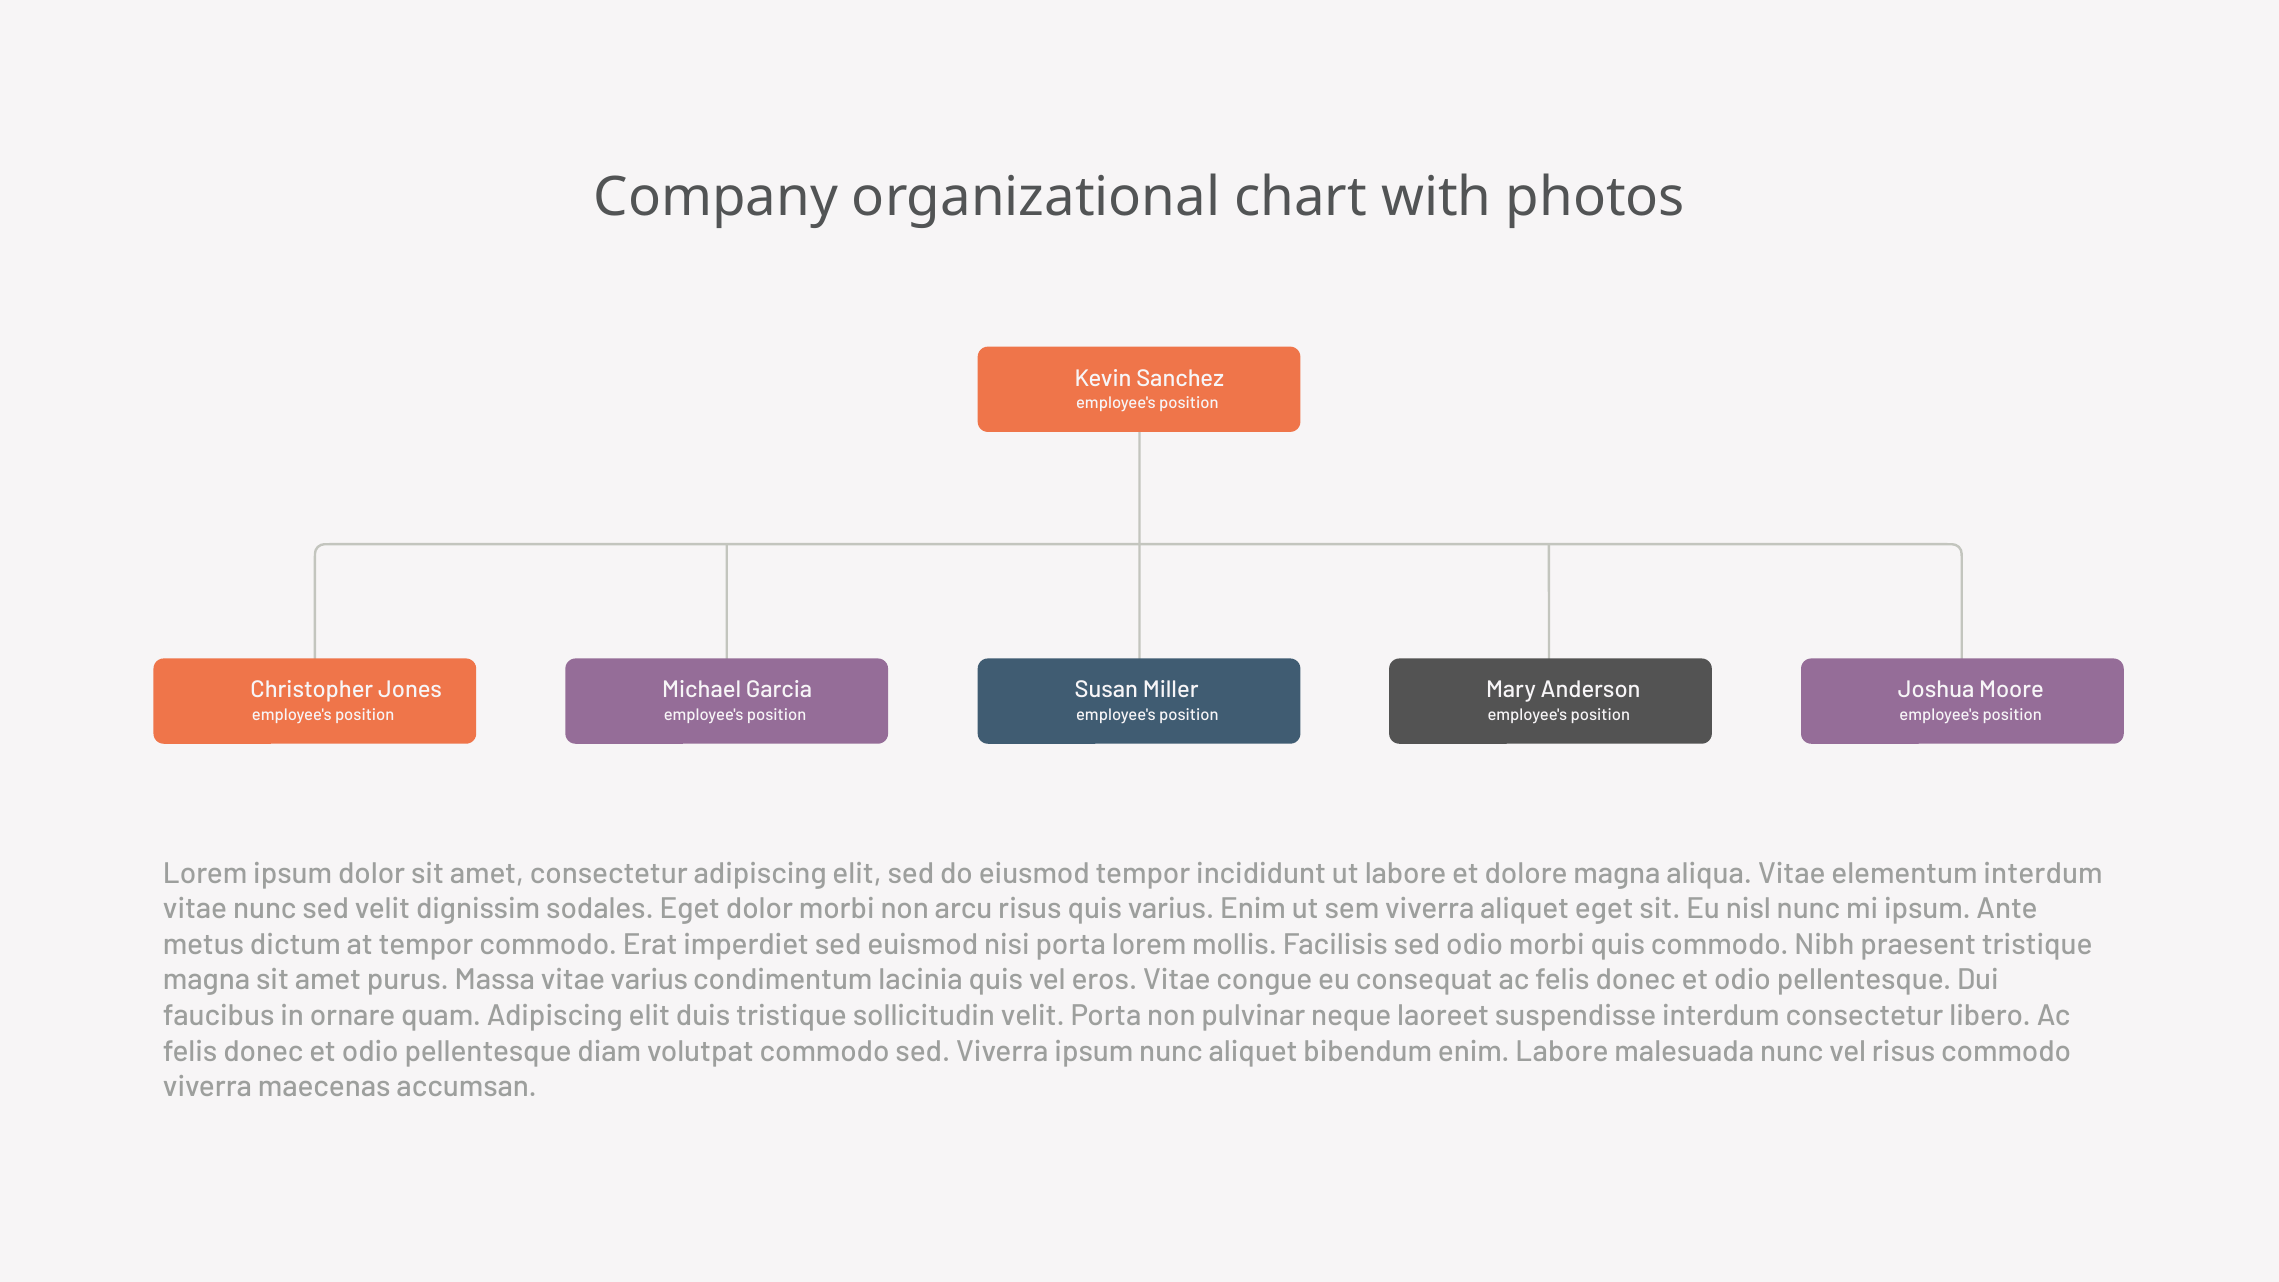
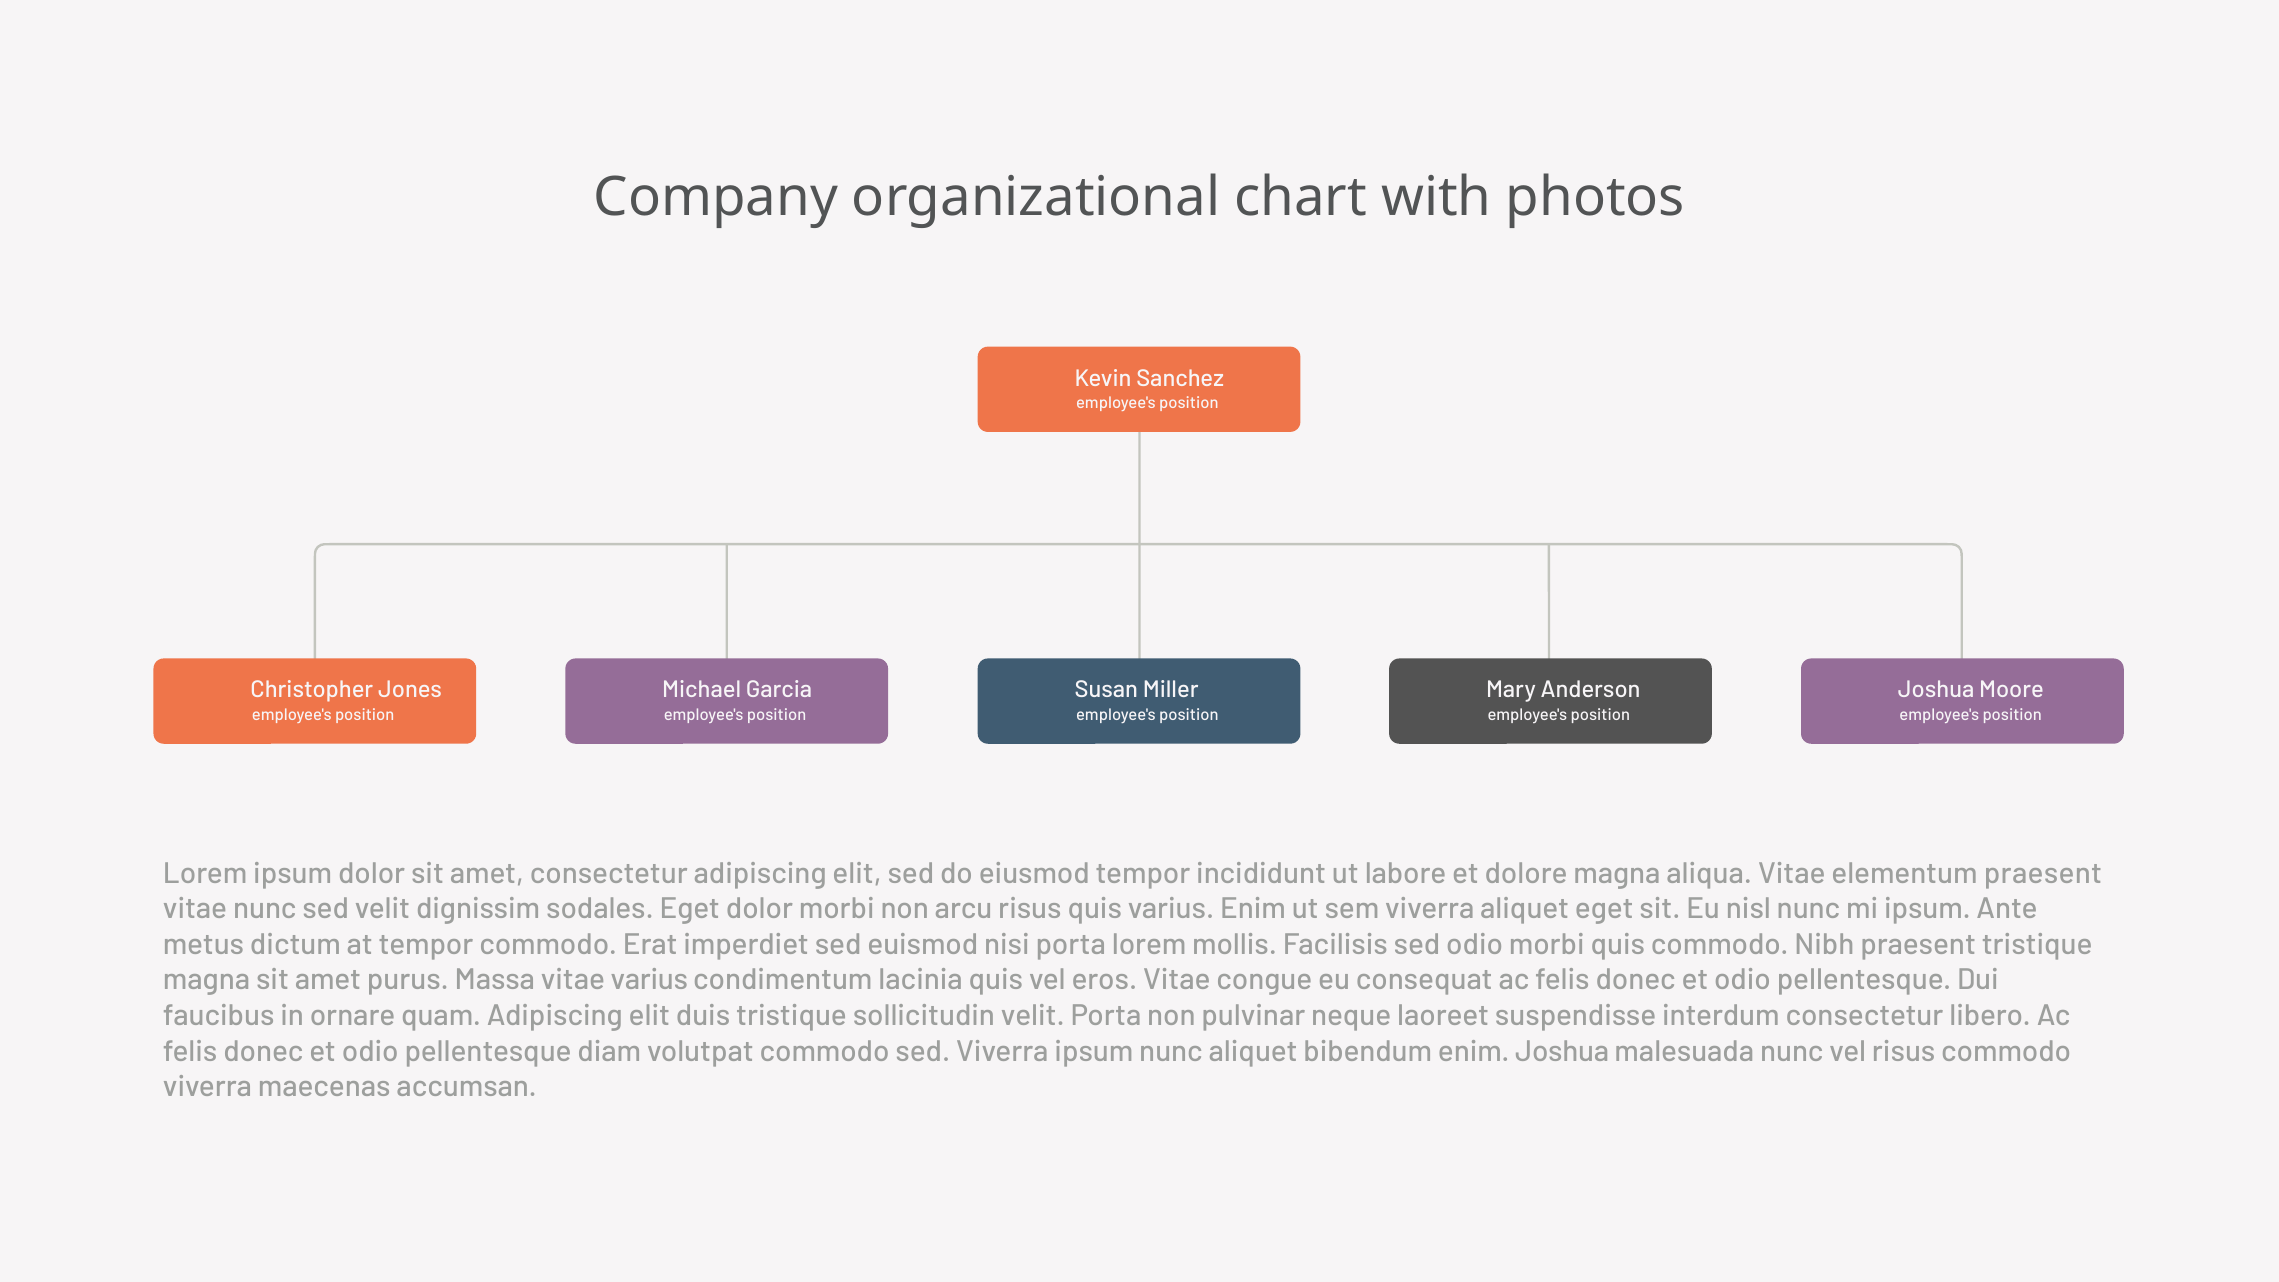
elementum interdum: interdum -> praesent
enim Labore: Labore -> Joshua
